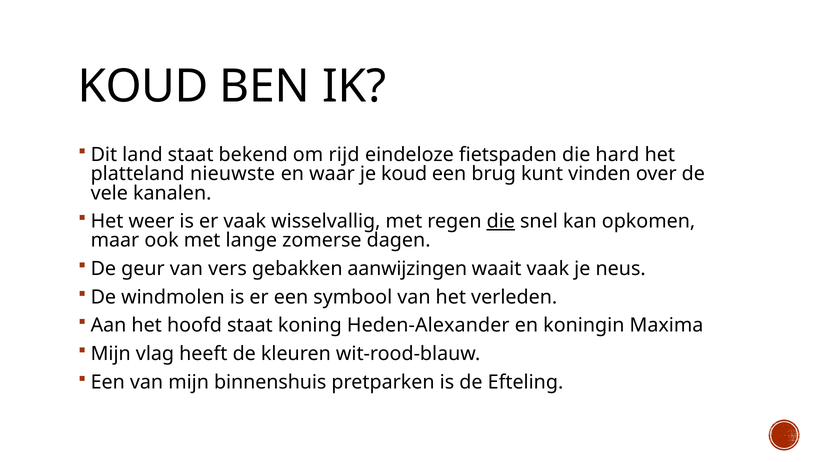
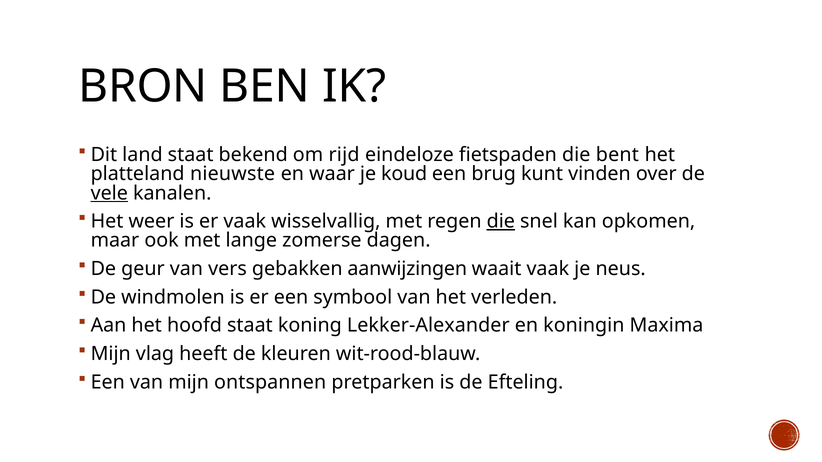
KOUD at (143, 87): KOUD -> BRON
hard: hard -> bent
vele underline: none -> present
Heden-Alexander: Heden-Alexander -> Lekker-Alexander
binnenshuis: binnenshuis -> ontspannen
